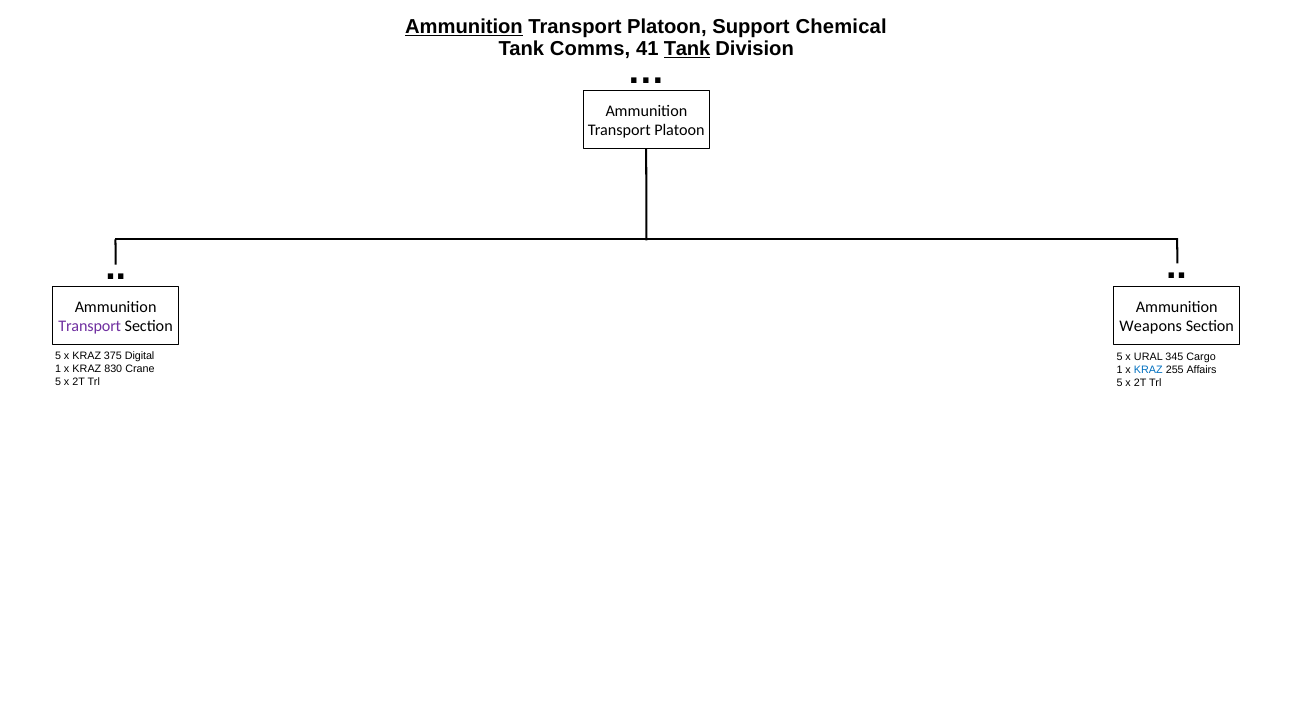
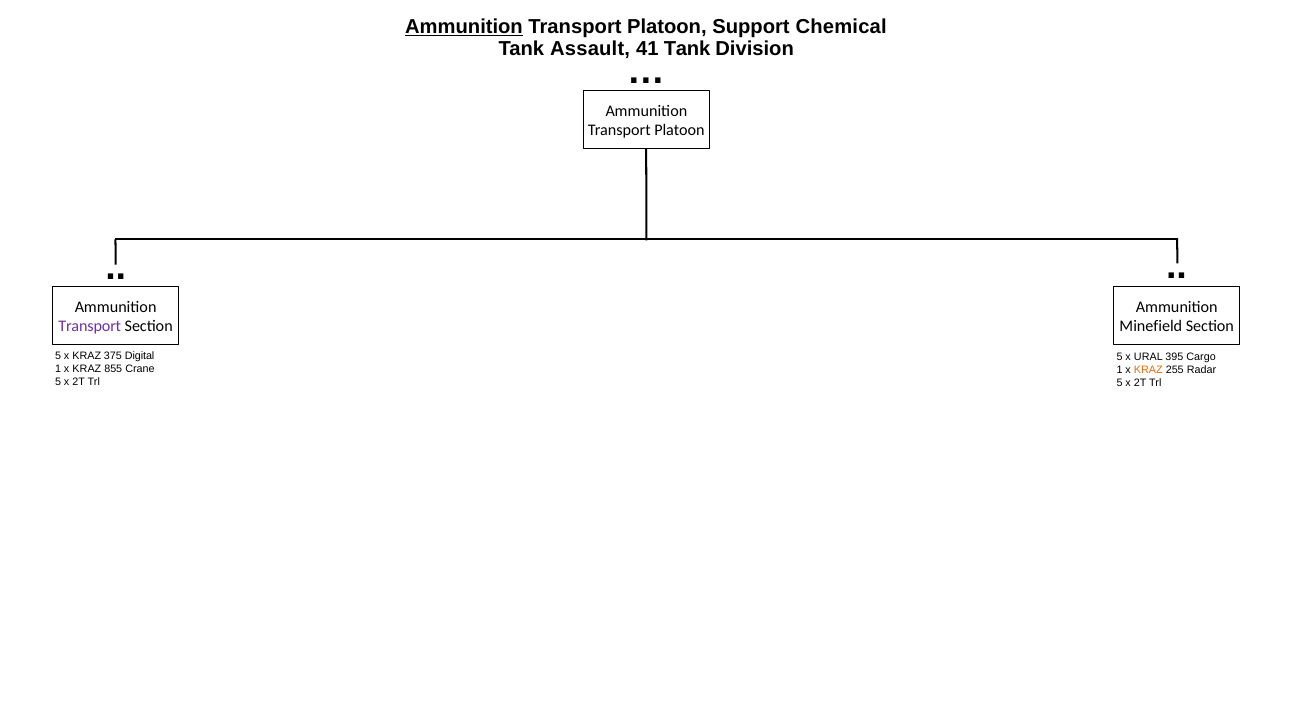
Comms: Comms -> Assault
Tank at (687, 49) underline: present -> none
Weapons: Weapons -> Minefield
345: 345 -> 395
830: 830 -> 855
KRAZ at (1148, 370) colour: blue -> orange
Affairs: Affairs -> Radar
